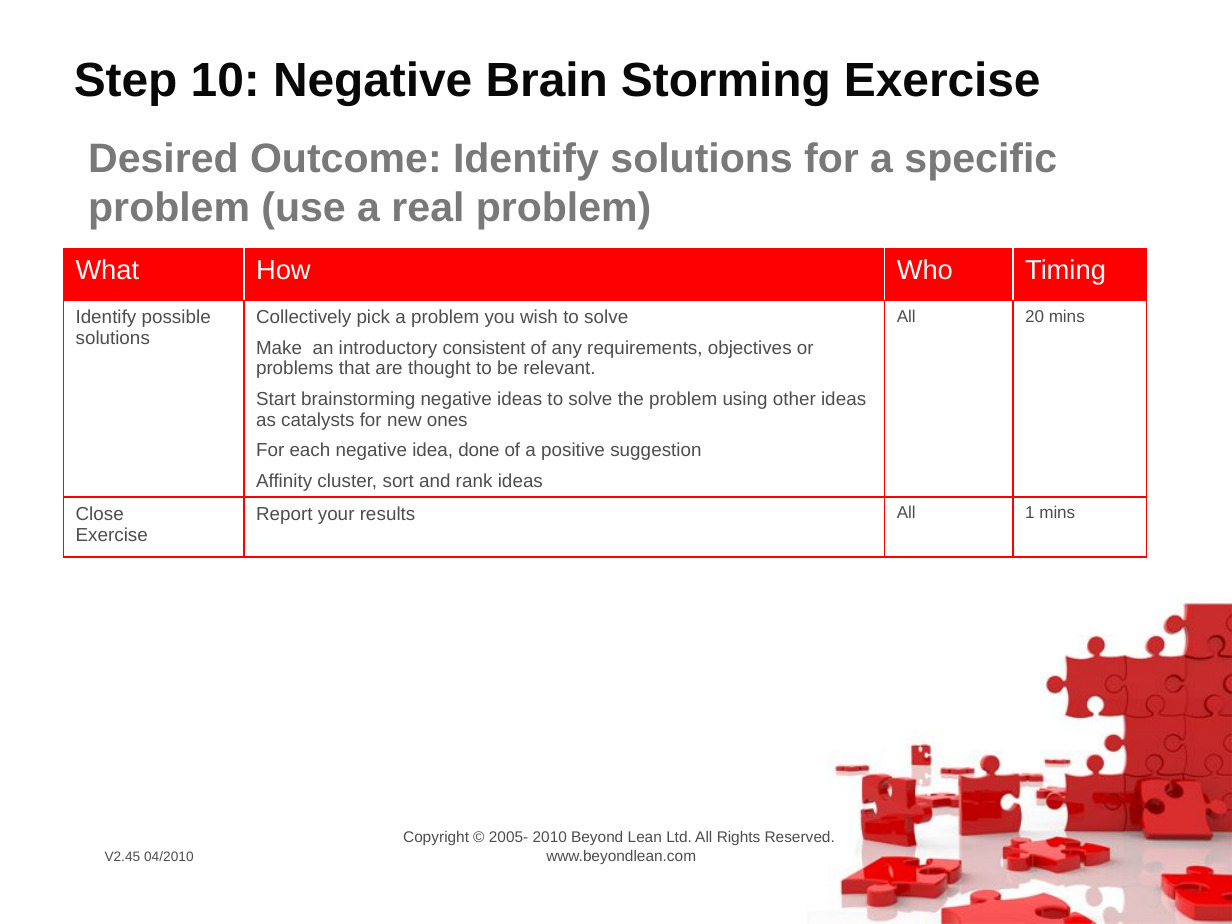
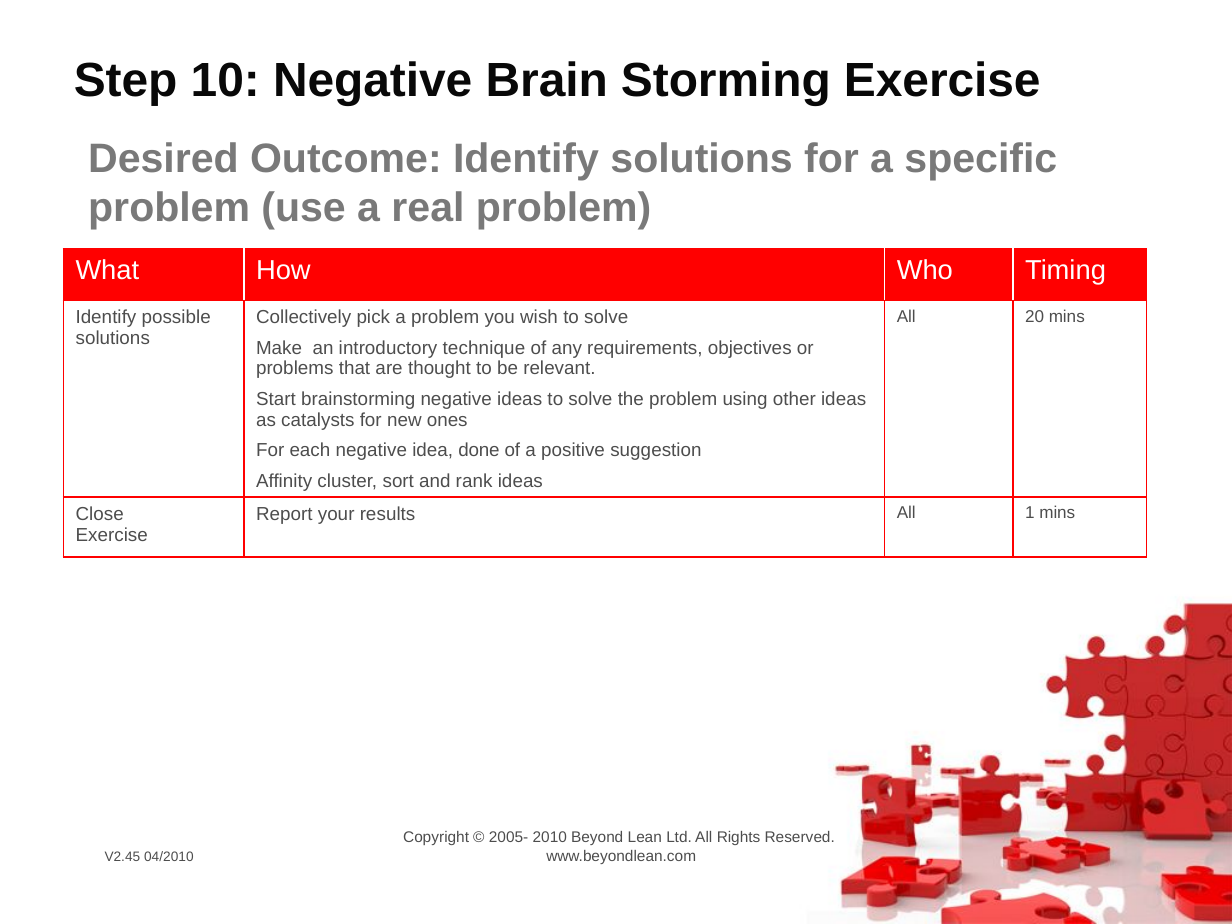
consistent: consistent -> technique
